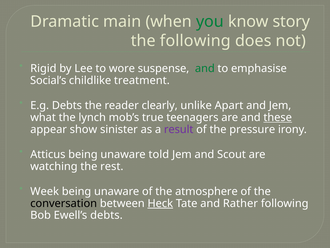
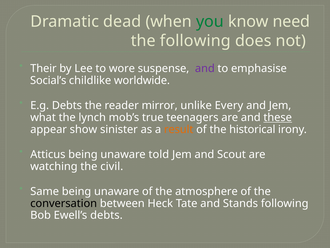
main: main -> dead
story: story -> need
Rigid: Rigid -> Their
and at (205, 68) colour: green -> purple
treatment: treatment -> worldwide
clearly: clearly -> mirror
Apart: Apart -> Every
result colour: purple -> orange
pressure: pressure -> historical
rest: rest -> civil
Week: Week -> Same
Heck underline: present -> none
Rather: Rather -> Stands
